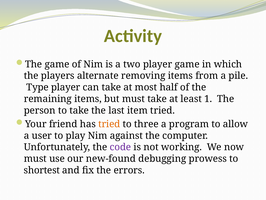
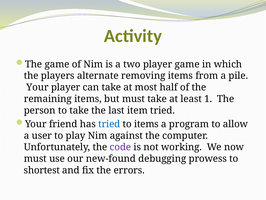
Type at (38, 87): Type -> Your
tried at (109, 124) colour: orange -> blue
to three: three -> items
